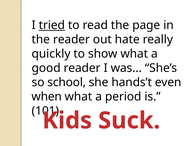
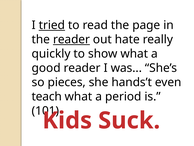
reader at (71, 39) underline: none -> present
school: school -> pieces
when: when -> teach
